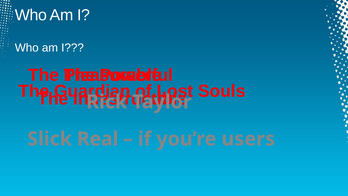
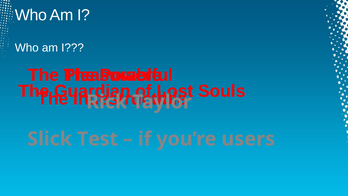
Real: Real -> Test
